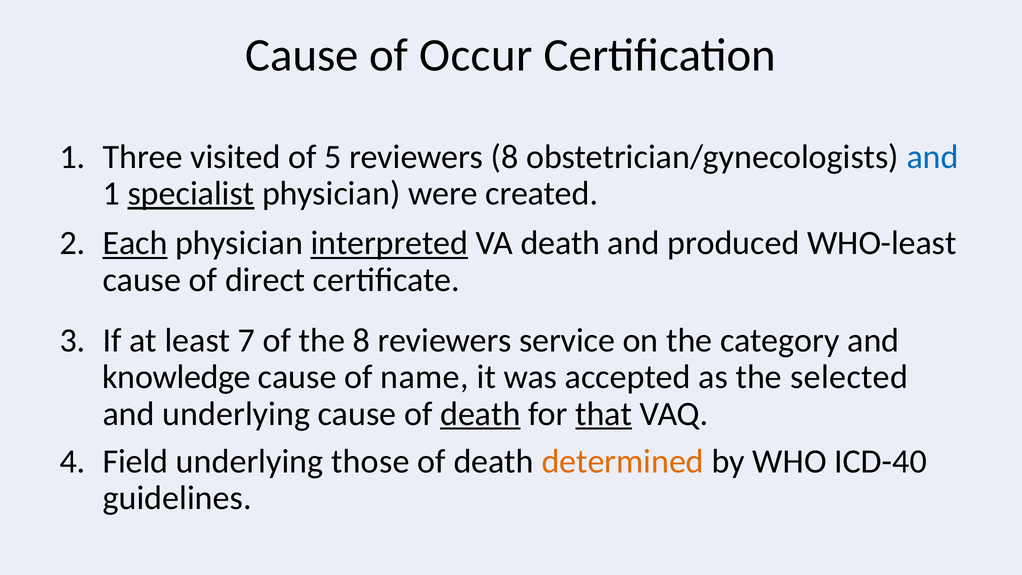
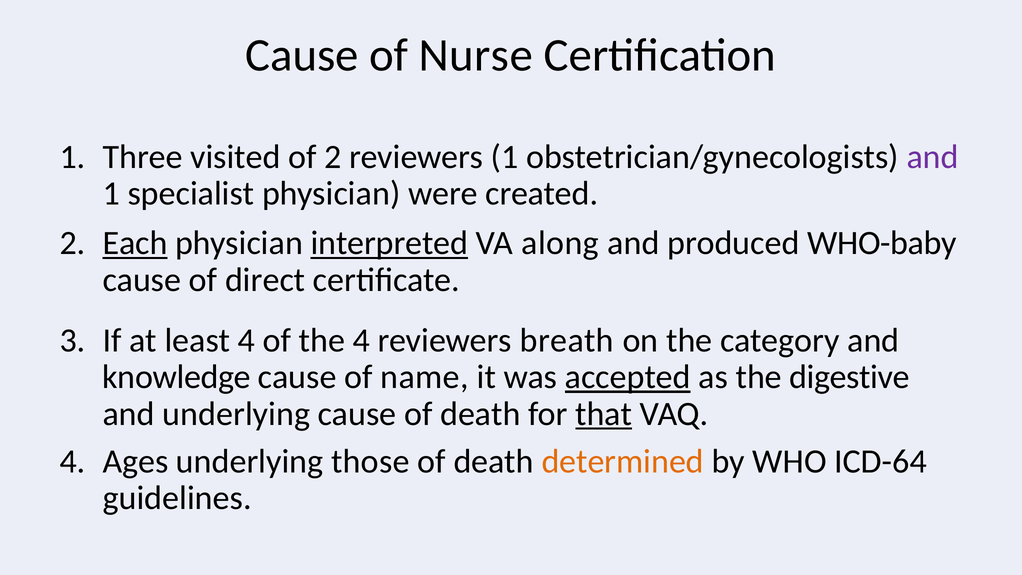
Occur: Occur -> Nurse
of 5: 5 -> 2
reviewers 8: 8 -> 1
and at (933, 157) colour: blue -> purple
specialist underline: present -> none
VA death: death -> along
WHO-least: WHO-least -> WHO-baby
least 7: 7 -> 4
the 8: 8 -> 4
service: service -> breath
accepted underline: none -> present
selected: selected -> digestive
death at (480, 414) underline: present -> none
Field: Field -> Ages
ICD-40: ICD-40 -> ICD-64
